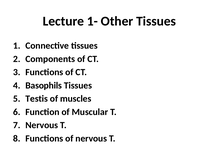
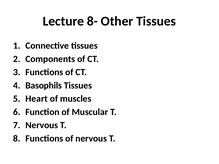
1-: 1- -> 8-
Testis: Testis -> Heart
